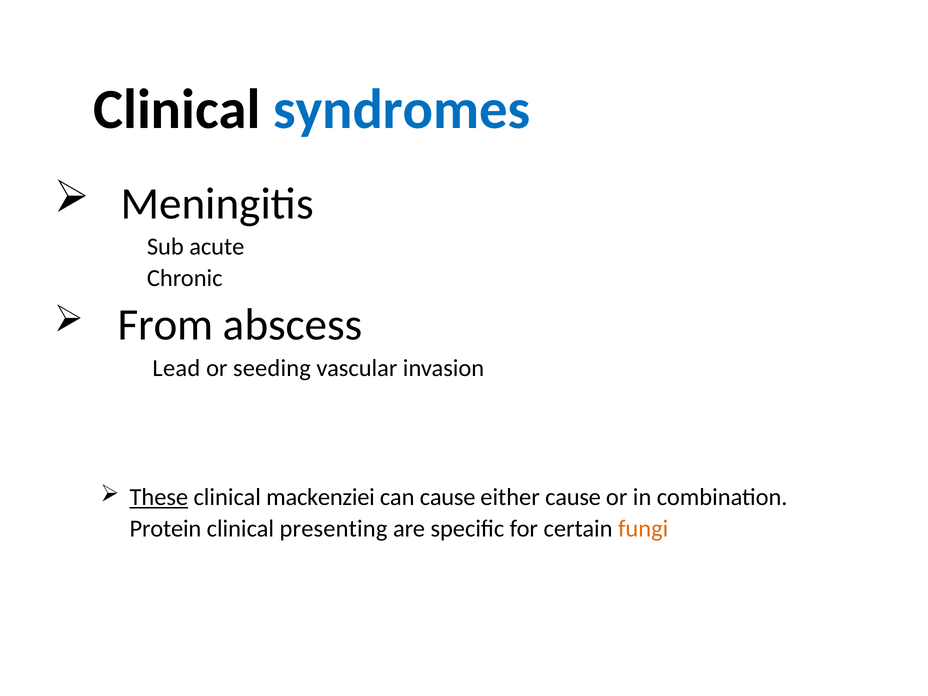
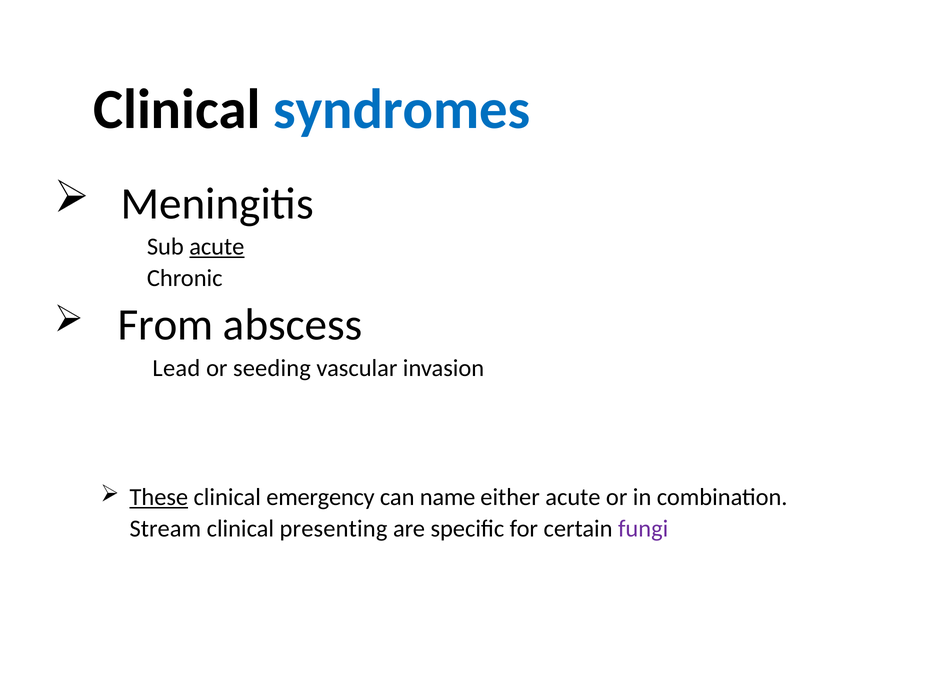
acute at (217, 247) underline: none -> present
mackenziei: mackenziei -> emergency
can cause: cause -> name
either cause: cause -> acute
Protein: Protein -> Stream
fungi colour: orange -> purple
